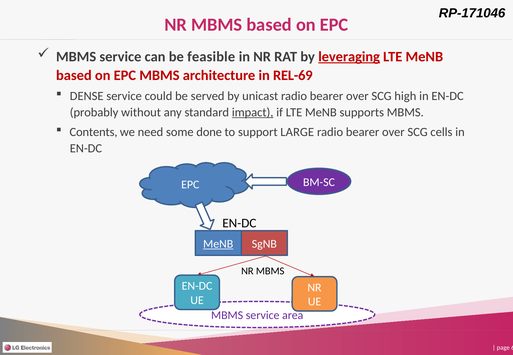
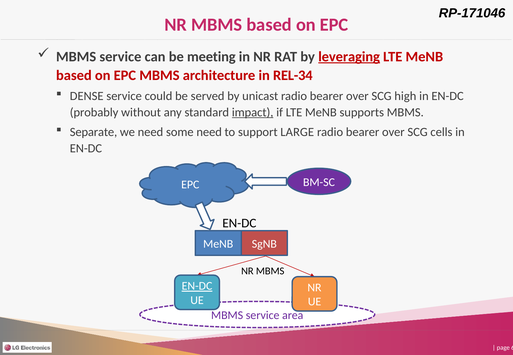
feasible: feasible -> meeting
REL-69: REL-69 -> REL-34
Contents: Contents -> Separate
some done: done -> need
MeNB at (218, 244) underline: present -> none
EN-DC at (197, 286) underline: none -> present
